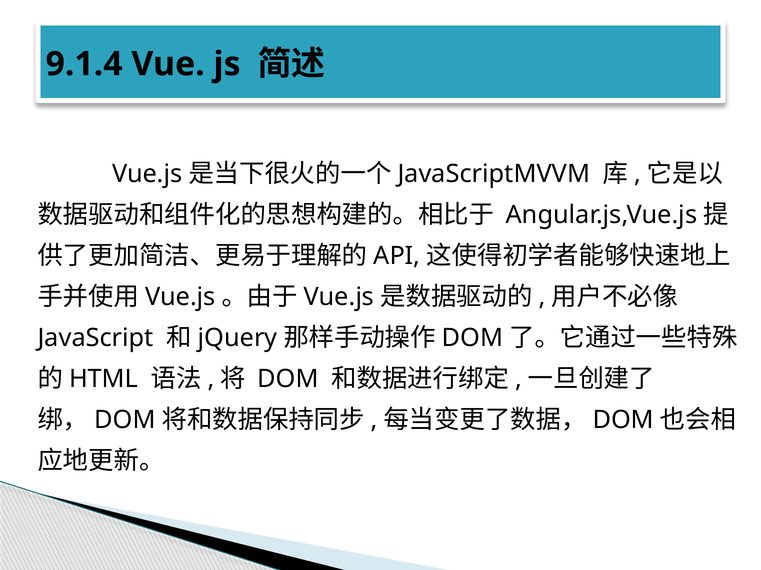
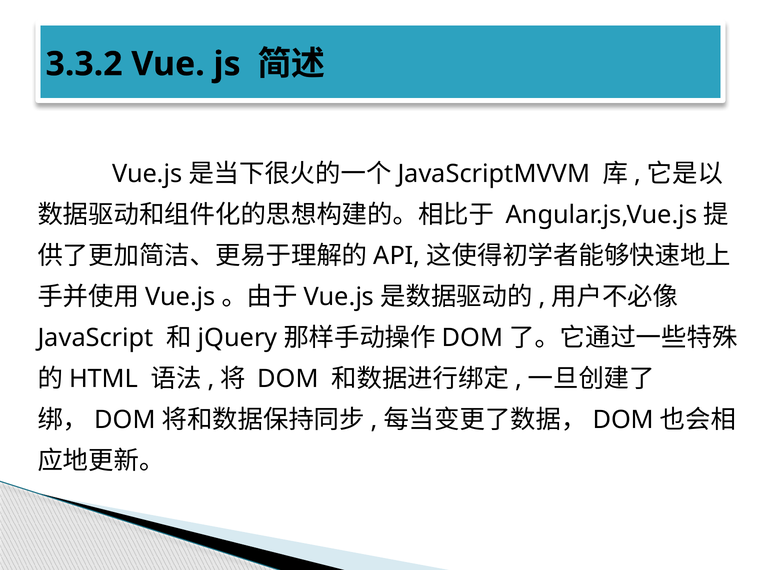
9.1.4: 9.1.4 -> 3.3.2
